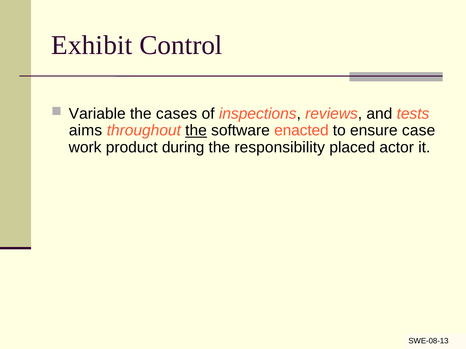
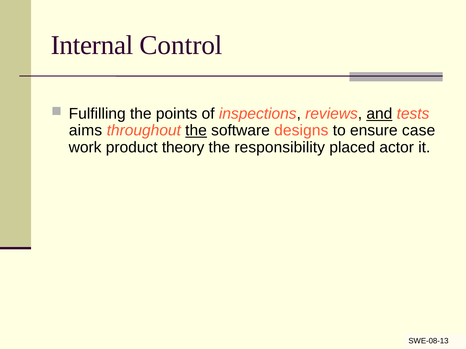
Exhibit: Exhibit -> Internal
Variable: Variable -> Fulfilling
cases: cases -> points
and underline: none -> present
enacted: enacted -> designs
during: during -> theory
